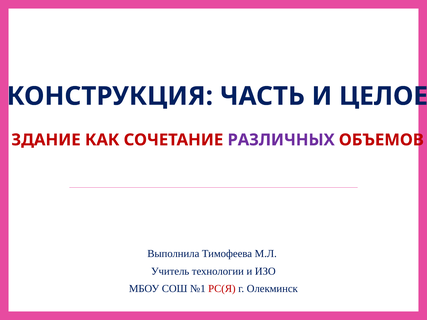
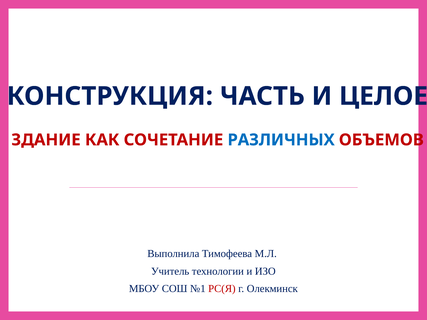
РАЗЛИЧНЫХ colour: purple -> blue
